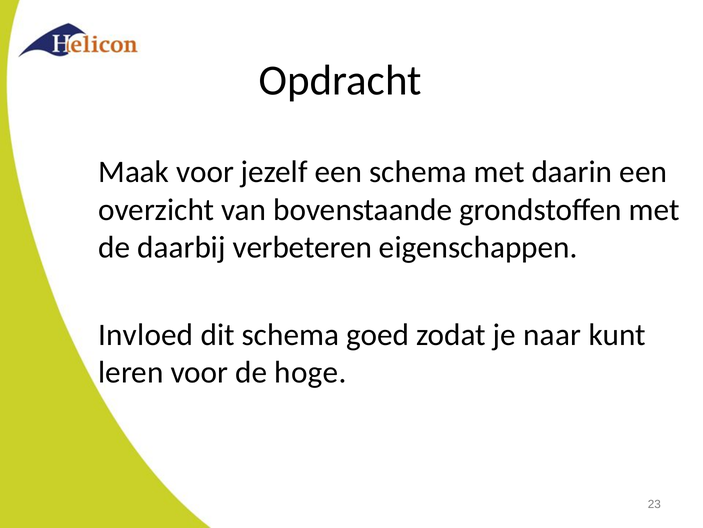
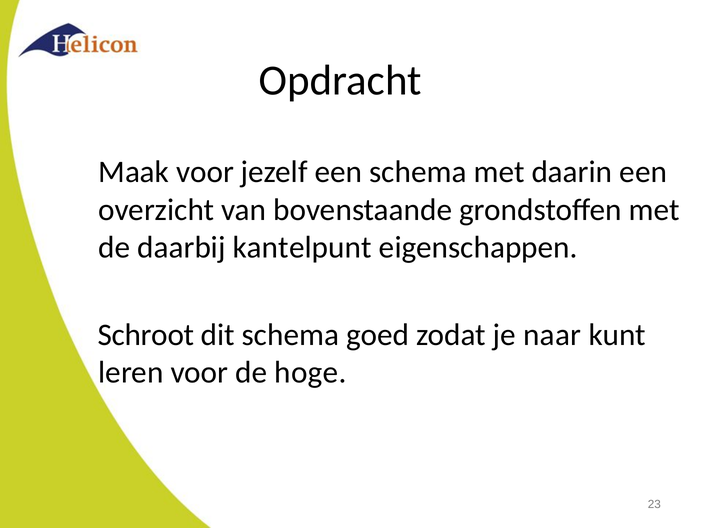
verbeteren: verbeteren -> kantelpunt
Invloed: Invloed -> Schroot
